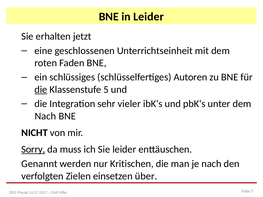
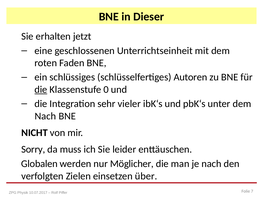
in Leider: Leider -> Dieser
5: 5 -> 0
Sorry underline: present -> none
Genannt: Genannt -> Globalen
Kritischen: Kritischen -> Möglicher
